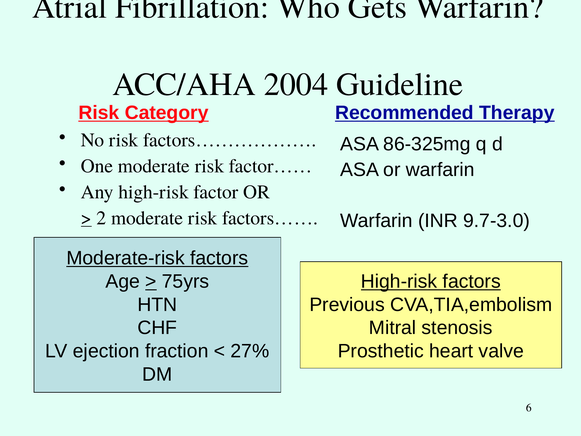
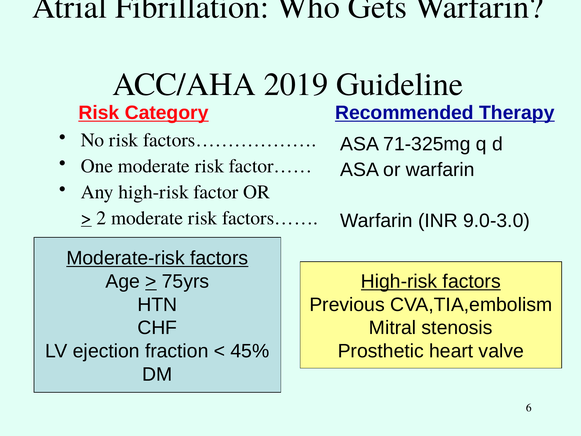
2004: 2004 -> 2019
86-325mg: 86-325mg -> 71-325mg
9.7-3.0: 9.7-3.0 -> 9.0-3.0
27%: 27% -> 45%
